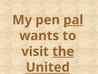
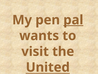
the underline: present -> none
